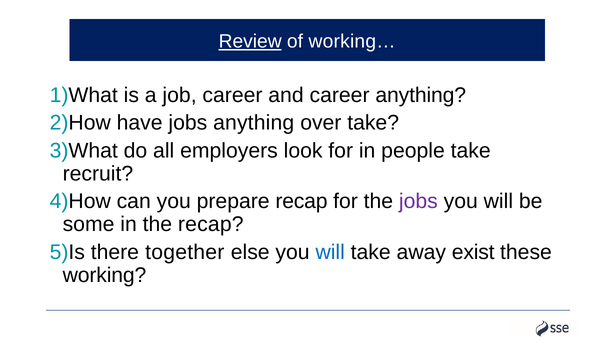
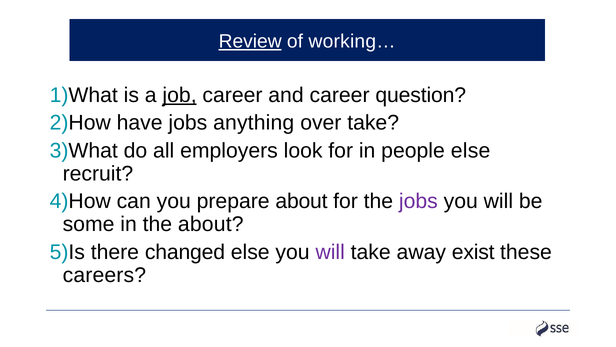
job underline: none -> present
career anything: anything -> question
people take: take -> else
prepare recap: recap -> about
the recap: recap -> about
together: together -> changed
will at (330, 252) colour: blue -> purple
working: working -> careers
